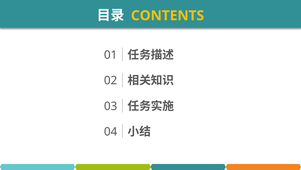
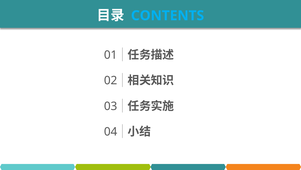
CONTENTS colour: yellow -> light blue
